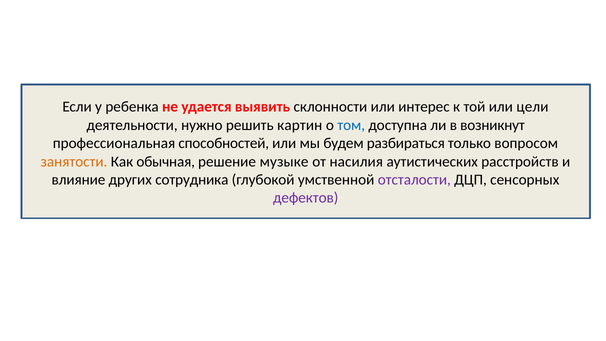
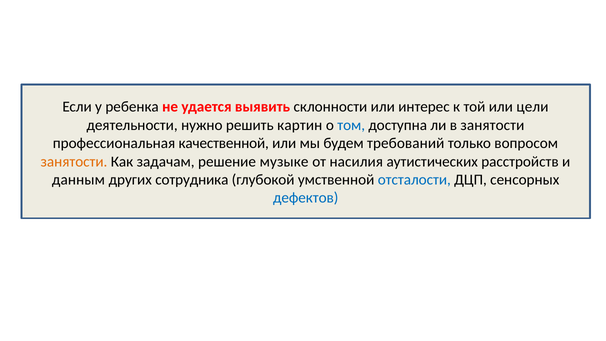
в возникнут: возникнут -> занятости
способностей: способностей -> качественной
разбираться: разбираться -> требований
обычная: обычная -> задачам
влияние: влияние -> данным
отсталости colour: purple -> blue
дефектов colour: purple -> blue
